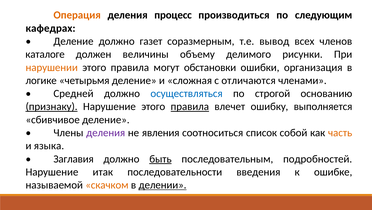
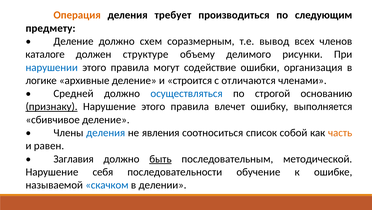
процесс: процесс -> требует
кафедрах: кафедрах -> предмету
газет: газет -> схем
величины: величины -> структуре
нарушении colour: orange -> blue
обстановки: обстановки -> содействие
четырьмя: четырьмя -> архивные
сложная: сложная -> строится
правила at (190, 106) underline: present -> none
деления at (106, 132) colour: purple -> blue
языка: языка -> равен
подробностей: подробностей -> методической
итак: итак -> себя
введения: введения -> обучение
скачком colour: orange -> blue
делении underline: present -> none
